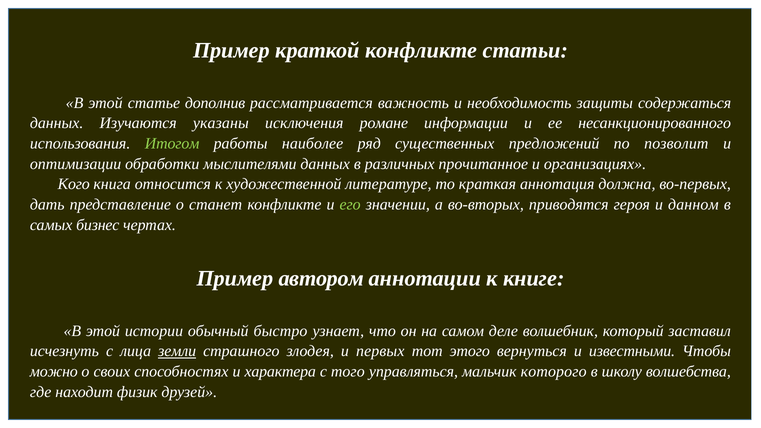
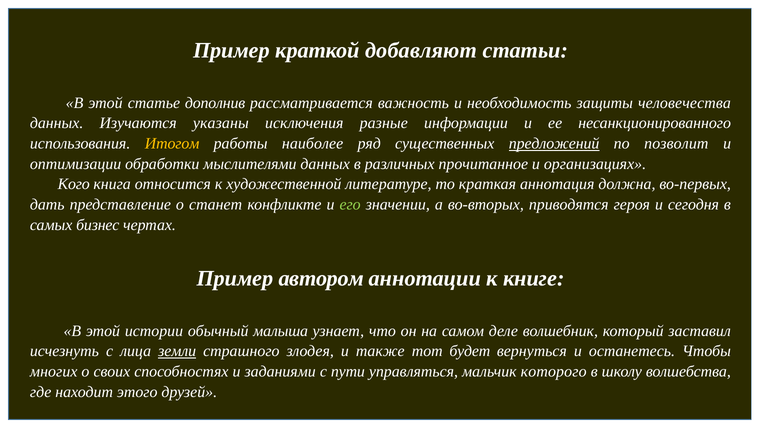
краткой конфликте: конфликте -> добавляют
содержаться: содержаться -> человечества
романе: романе -> разные
Итогом colour: light green -> yellow
предложений underline: none -> present
данном: данном -> сегодня
быстро: быстро -> малыша
первых: первых -> также
этого: этого -> будет
известными: известными -> останетесь
можно: можно -> многих
характера: характера -> заданиями
того: того -> пути
физик: физик -> этого
